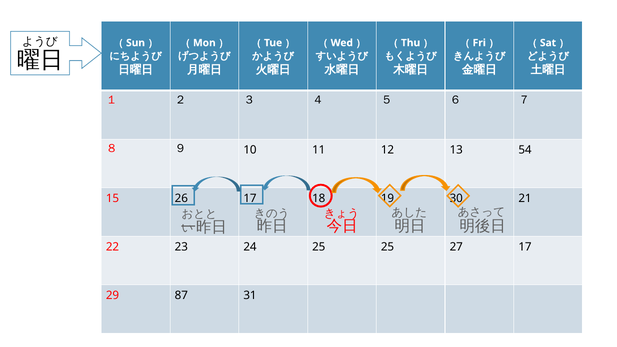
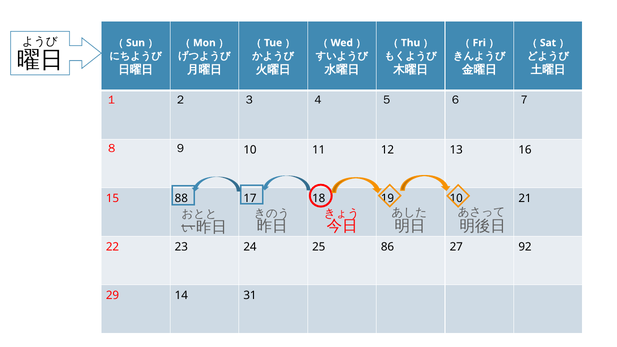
54: 54 -> 16
26: 26 -> 88
19 30: 30 -> 10
25 25: 25 -> 86
27 17: 17 -> 92
87: 87 -> 14
